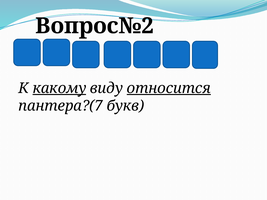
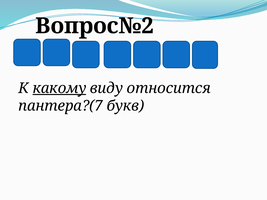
относится underline: present -> none
